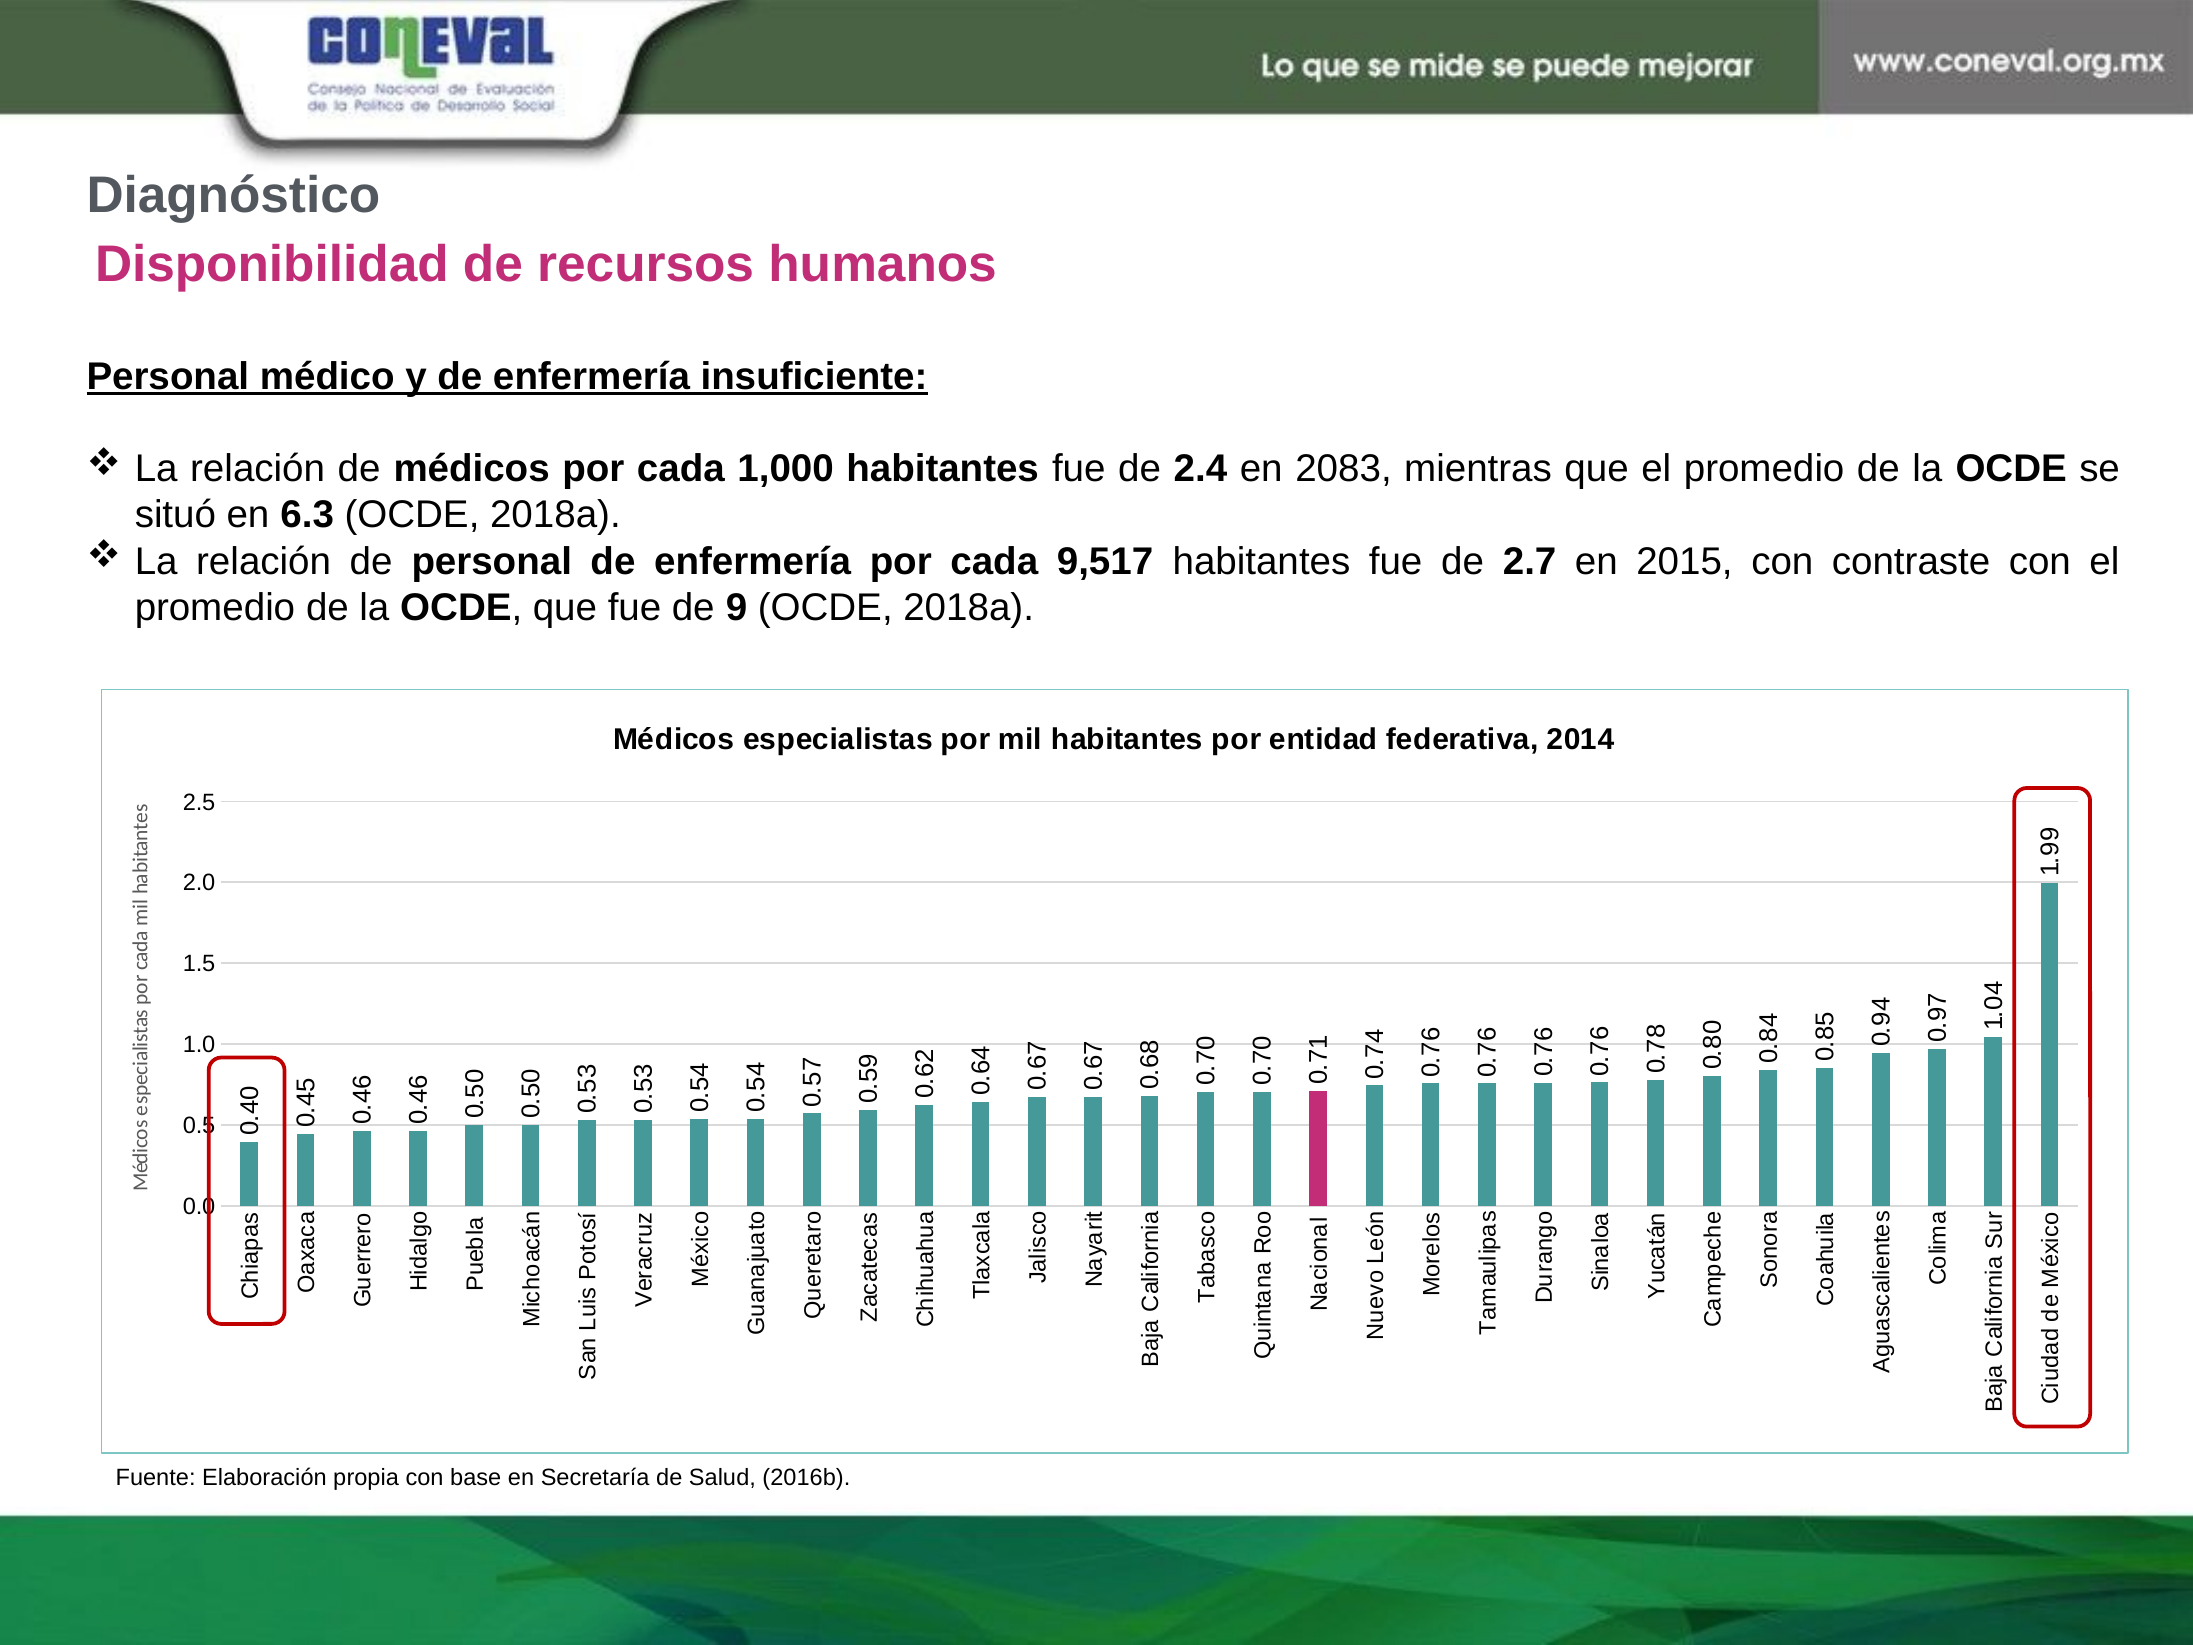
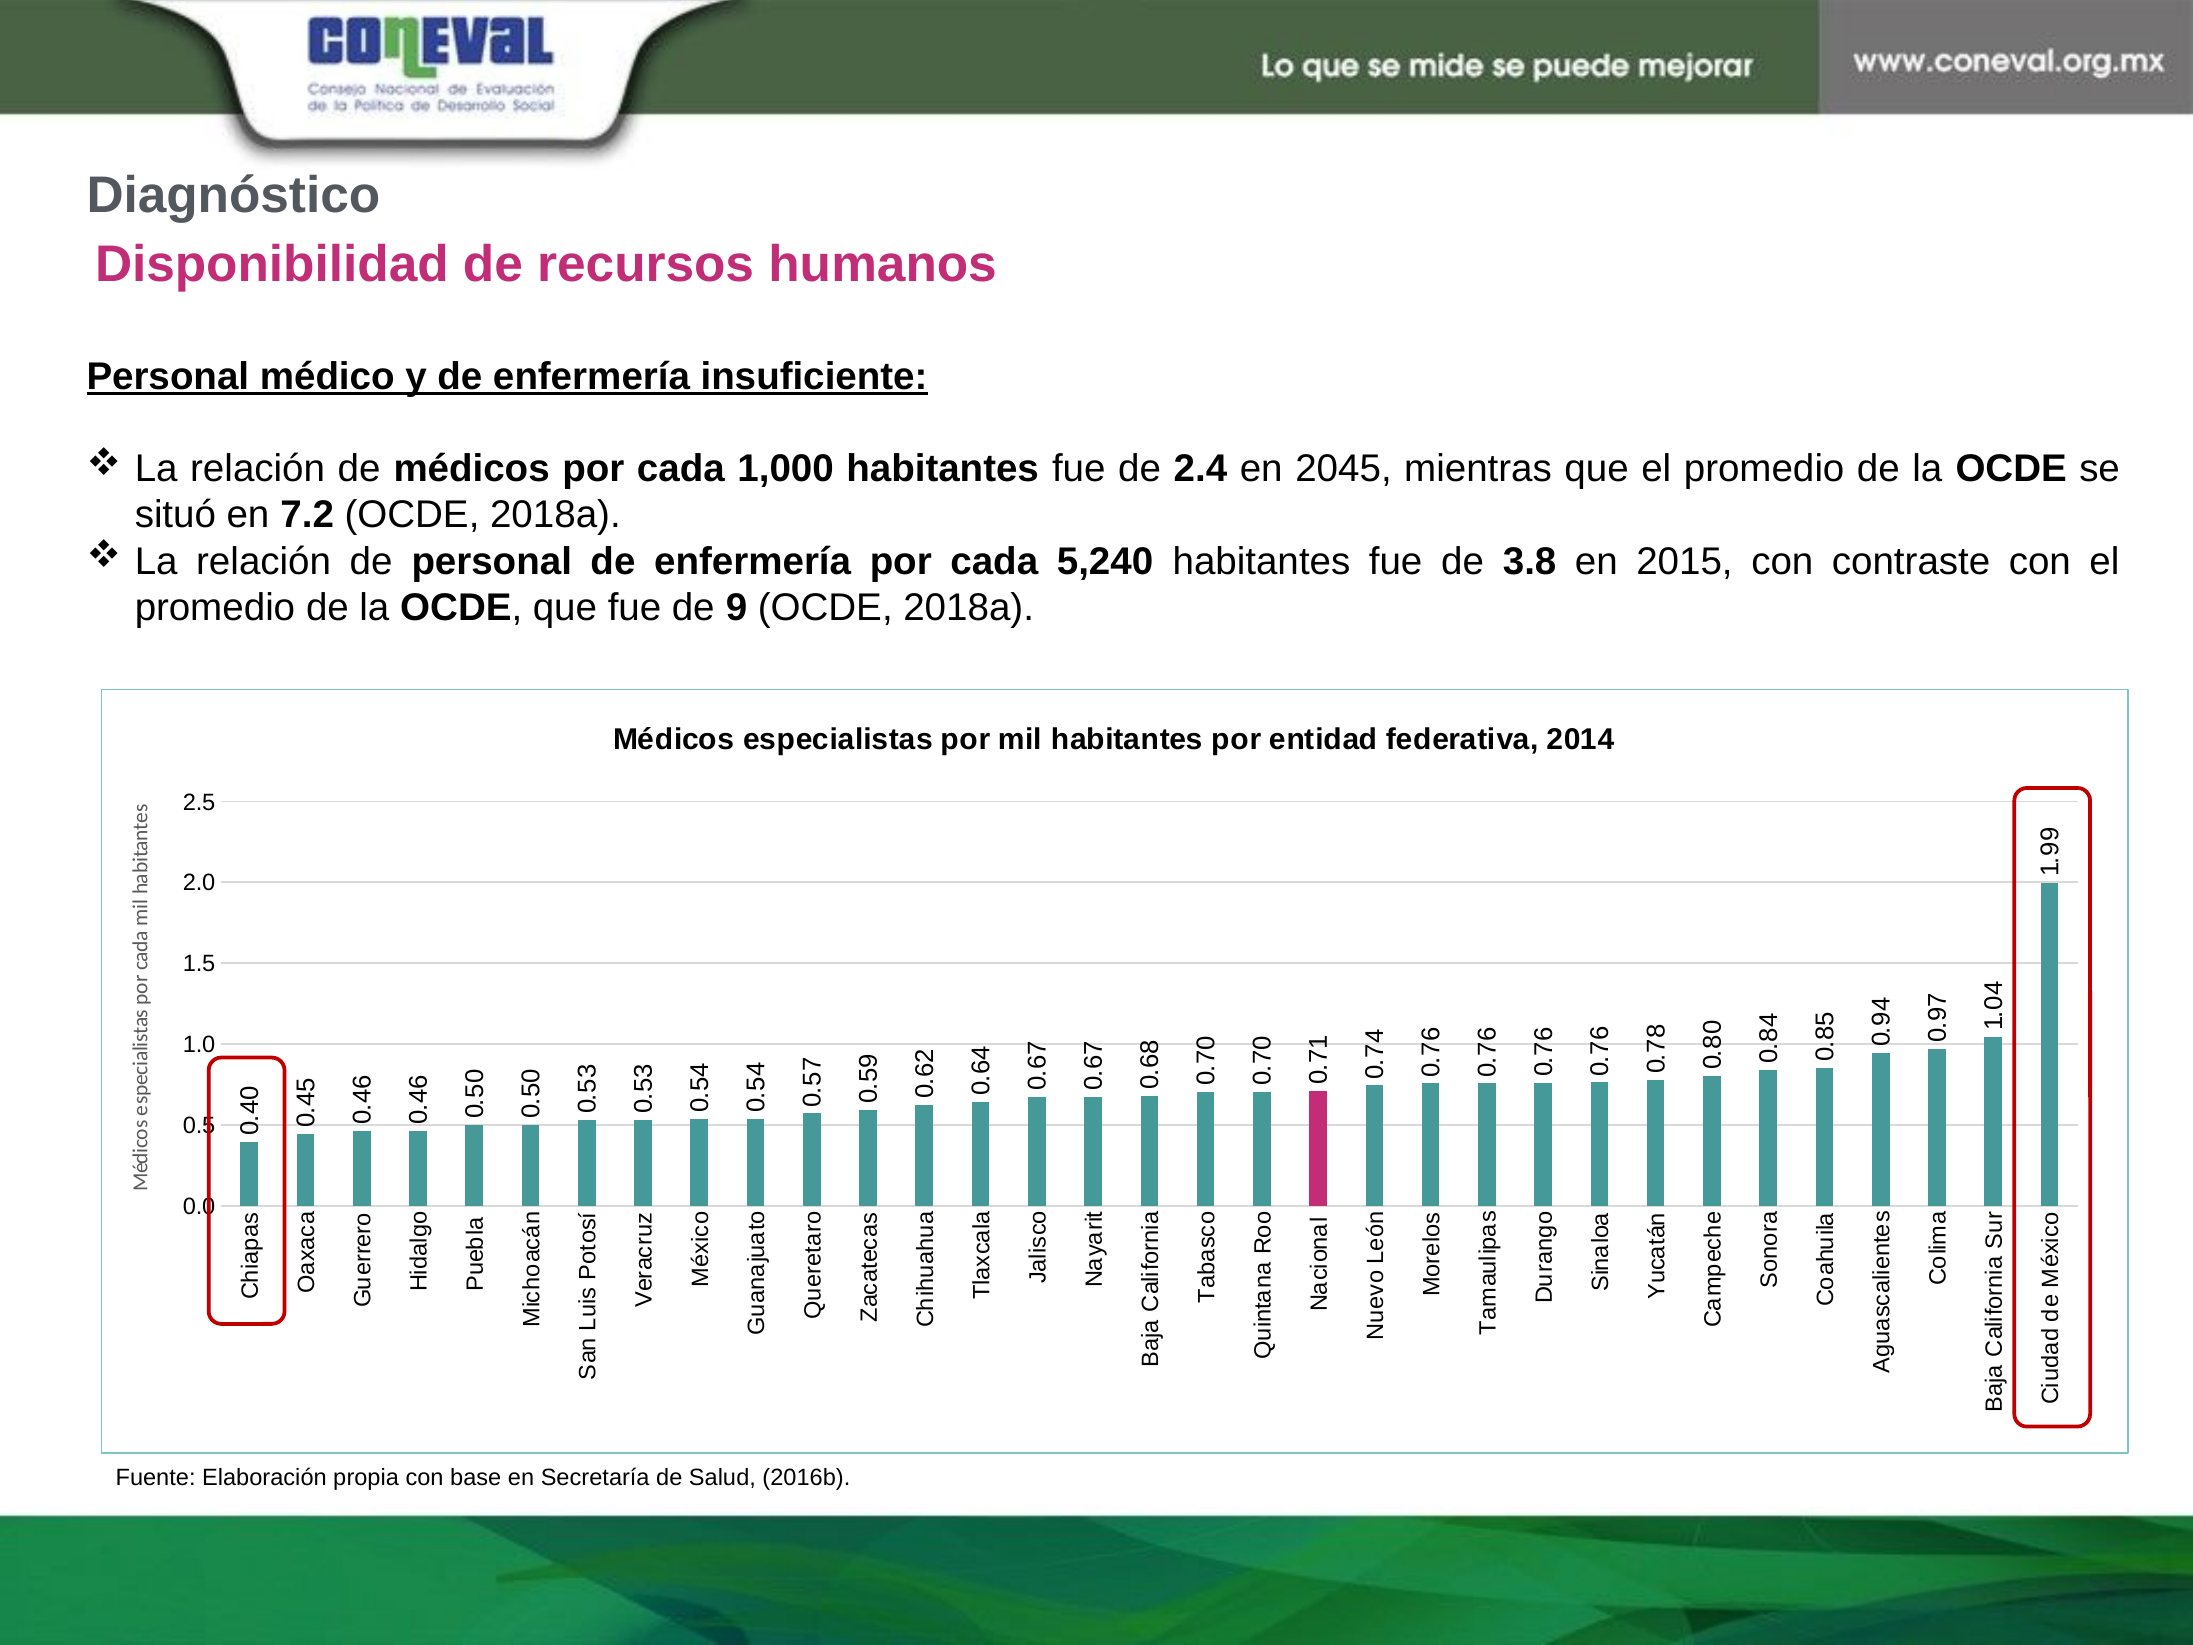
2083: 2083 -> 2045
6.3: 6.3 -> 7.2
9,517: 9,517 -> 5,240
2.7: 2.7 -> 3.8
